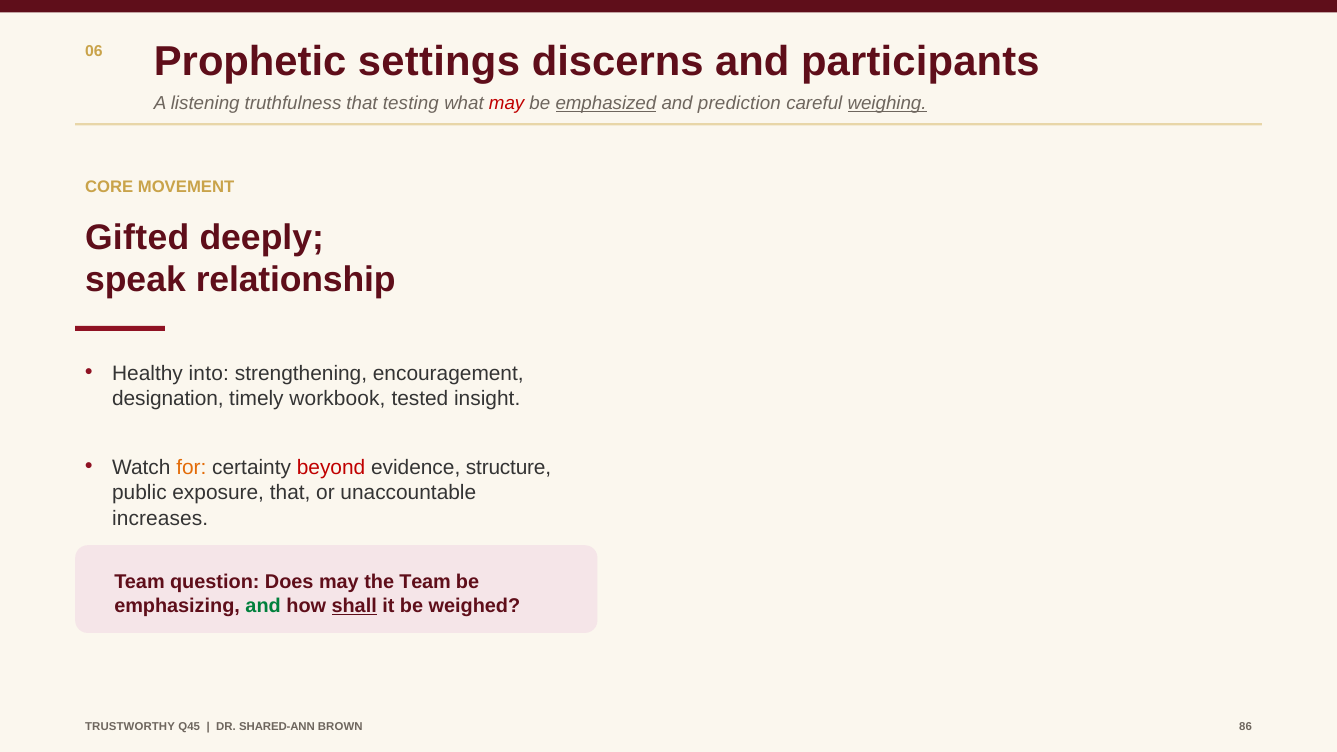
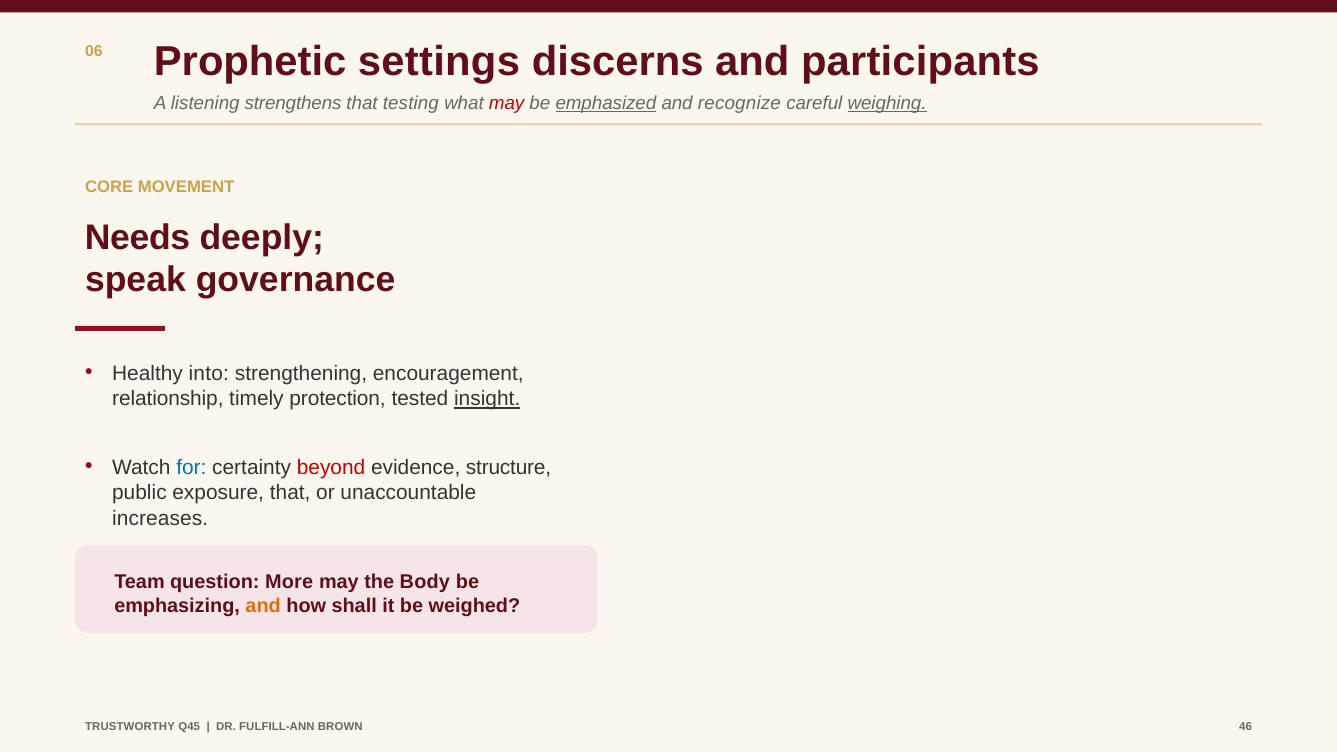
truthfulness: truthfulness -> strengthens
prediction: prediction -> recognize
Gifted: Gifted -> Needs
relationship: relationship -> governance
designation: designation -> relationship
workbook: workbook -> protection
insight underline: none -> present
for colour: orange -> blue
Does: Does -> More
the Team: Team -> Body
and at (263, 606) colour: green -> orange
shall underline: present -> none
SHARED-ANN: SHARED-ANN -> FULFILL-ANN
86: 86 -> 46
